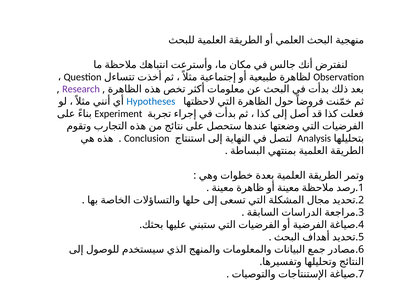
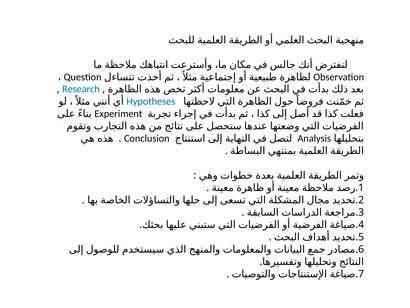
Research colour: purple -> blue
